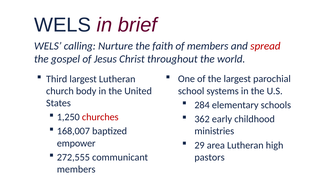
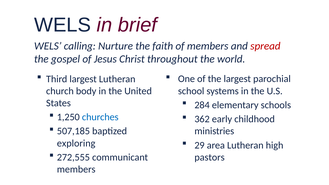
churches colour: red -> blue
168,007: 168,007 -> 507,185
empower: empower -> exploring
